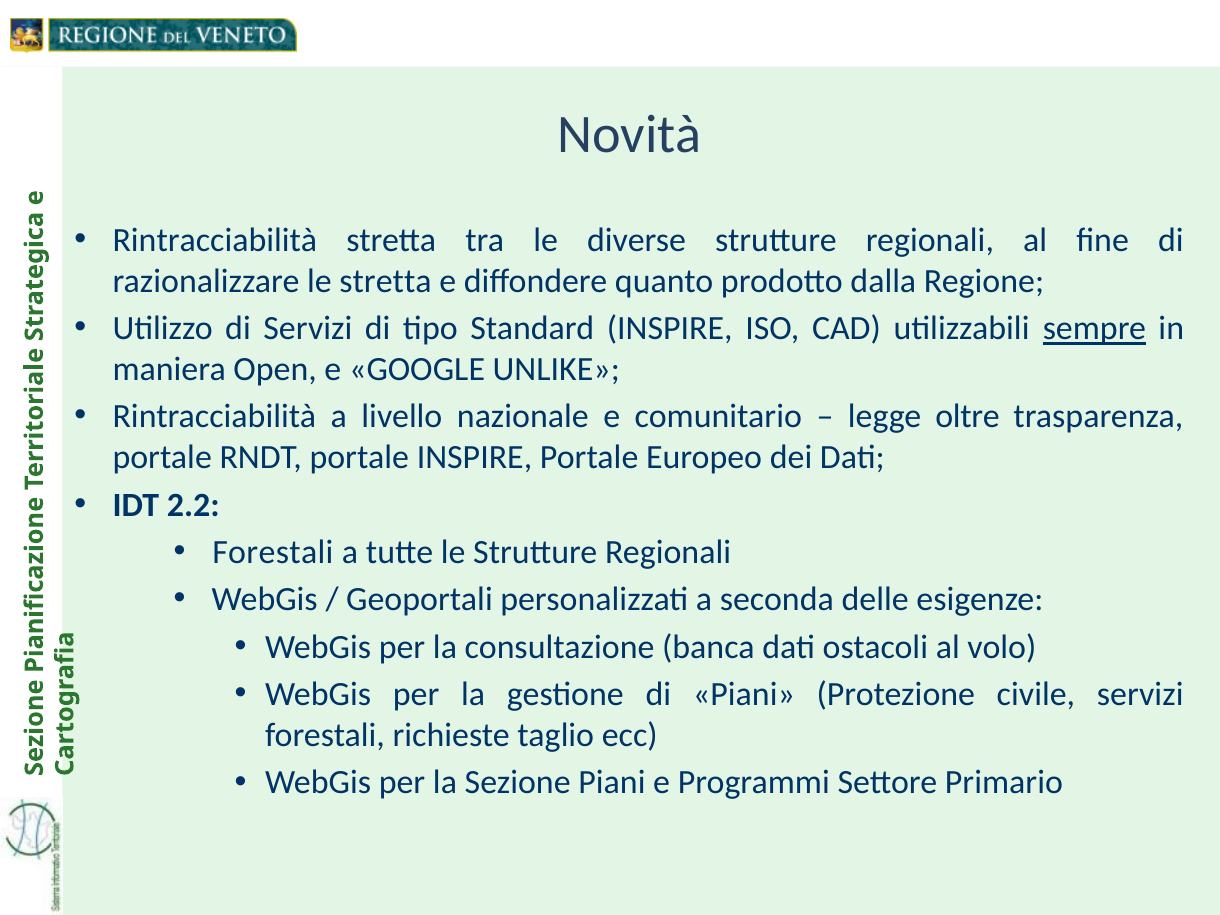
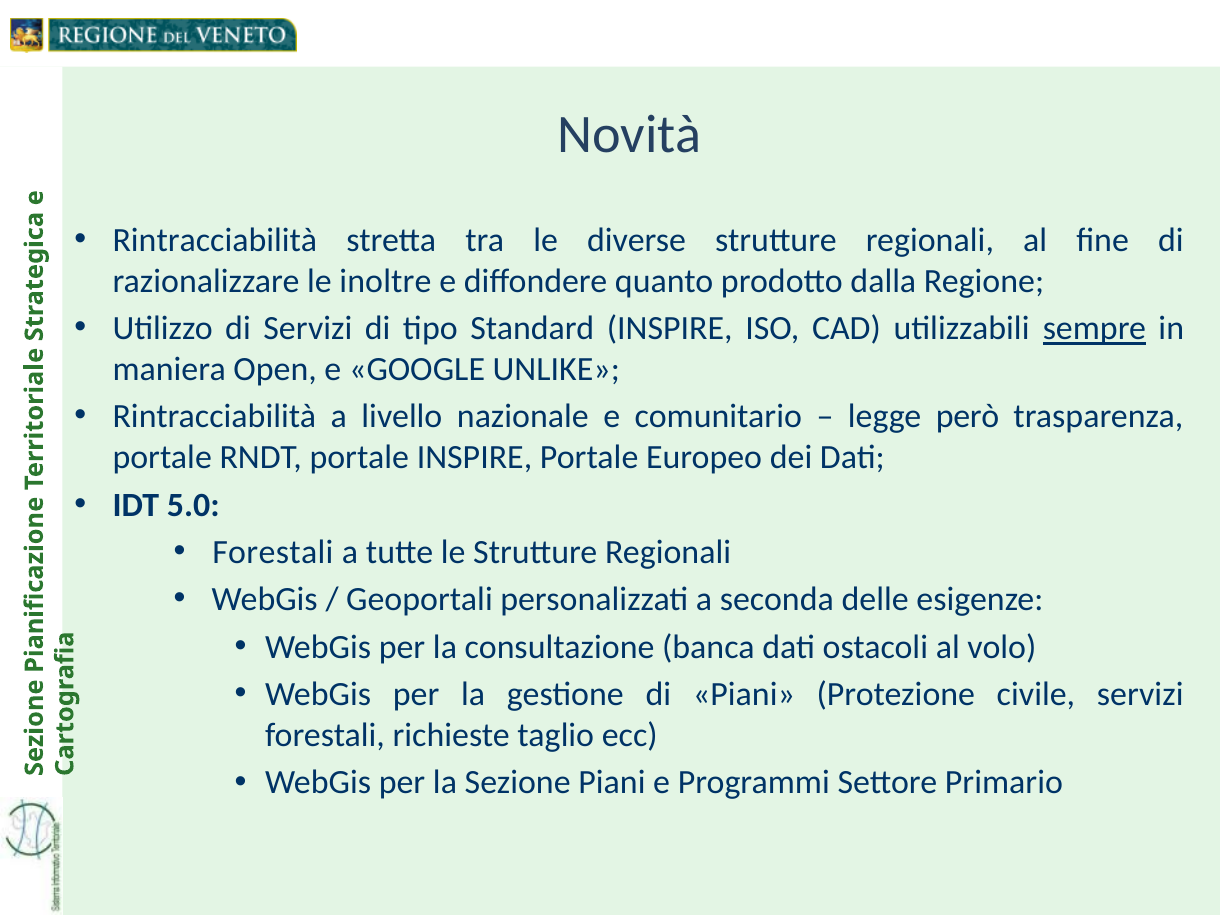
le stretta: stretta -> inoltre
oltre: oltre -> però
2.2: 2.2 -> 5.0
